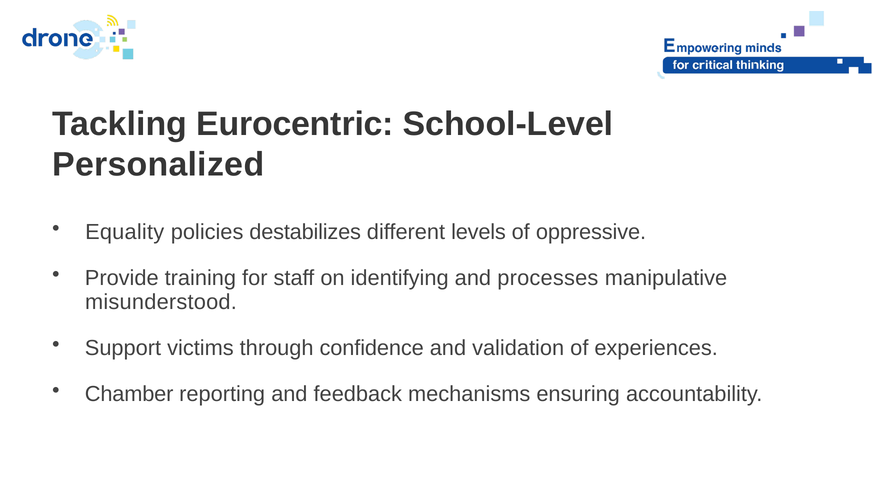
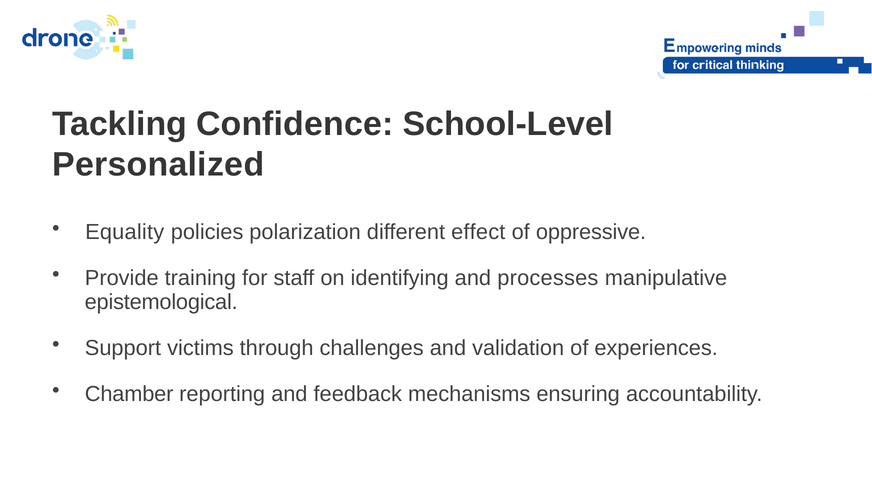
Eurocentric: Eurocentric -> Confidence
destabilizes: destabilizes -> polarization
levels: levels -> effect
misunderstood: misunderstood -> epistemological
confidence: confidence -> challenges
